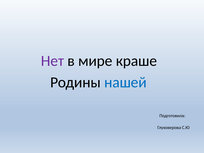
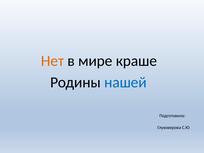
Нет colour: purple -> orange
